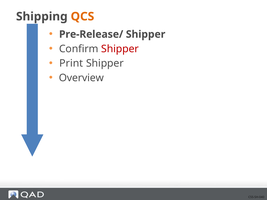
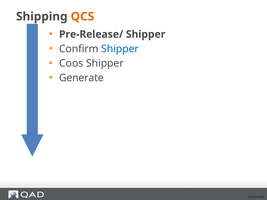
Shipper at (120, 49) colour: red -> blue
Print: Print -> Coos
Overview: Overview -> Generate
